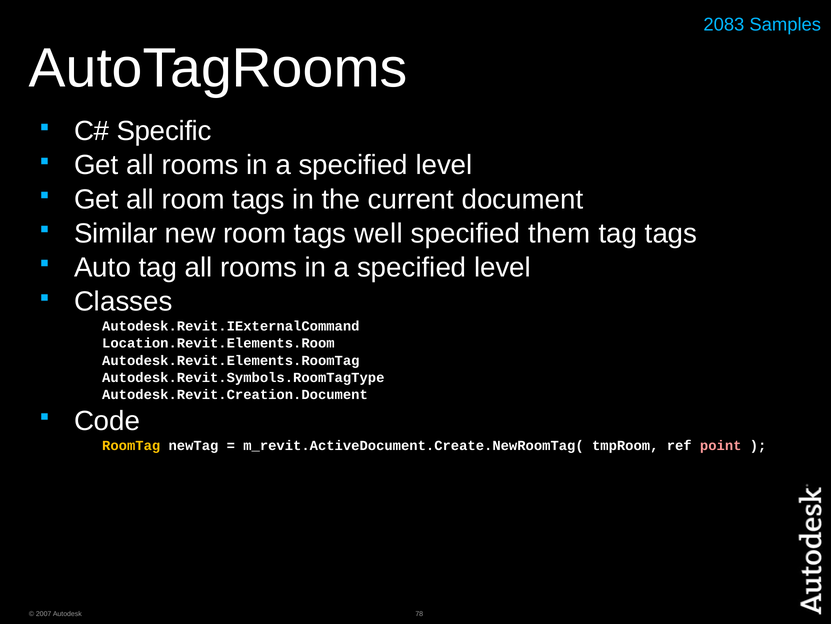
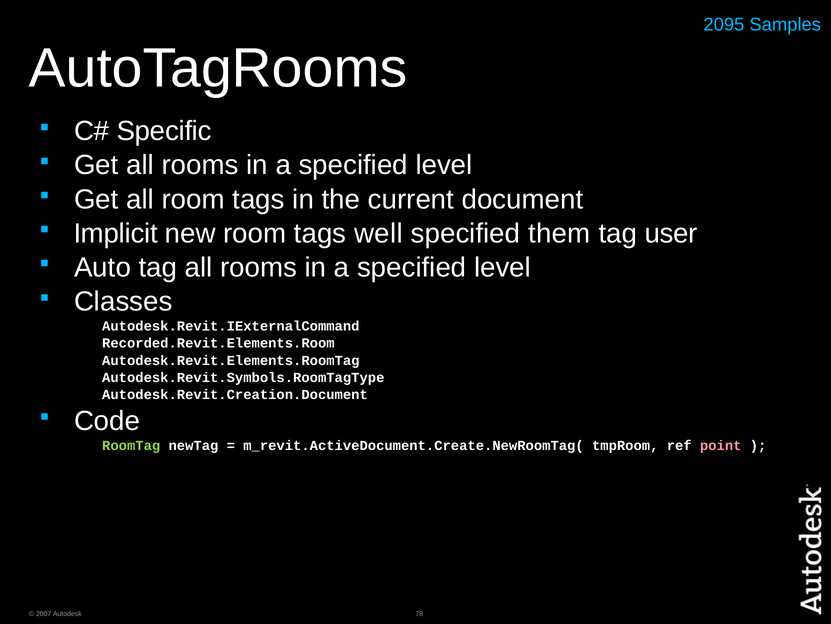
2083: 2083 -> 2095
Similar: Similar -> Implicit
tag tags: tags -> user
Location.Revit.Elements.Room: Location.Revit.Elements.Room -> Recorded.Revit.Elements.Room
RoomTag colour: yellow -> light green
